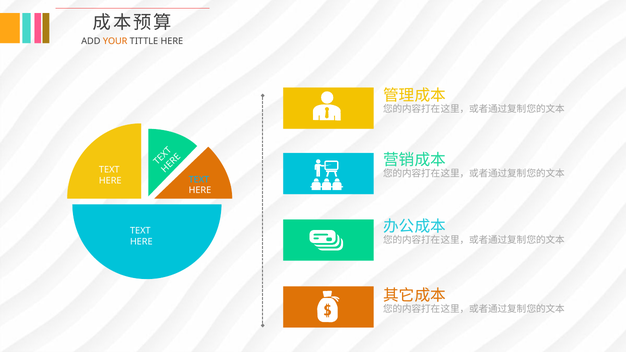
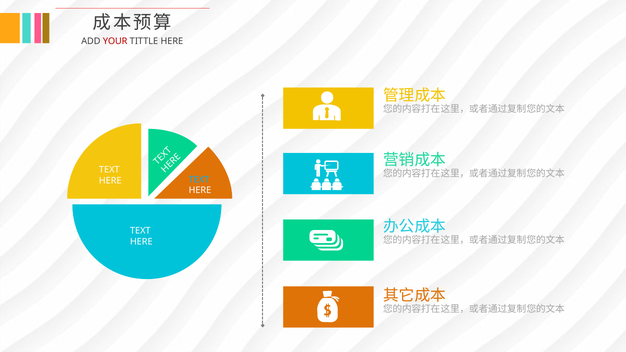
YOUR colour: orange -> red
